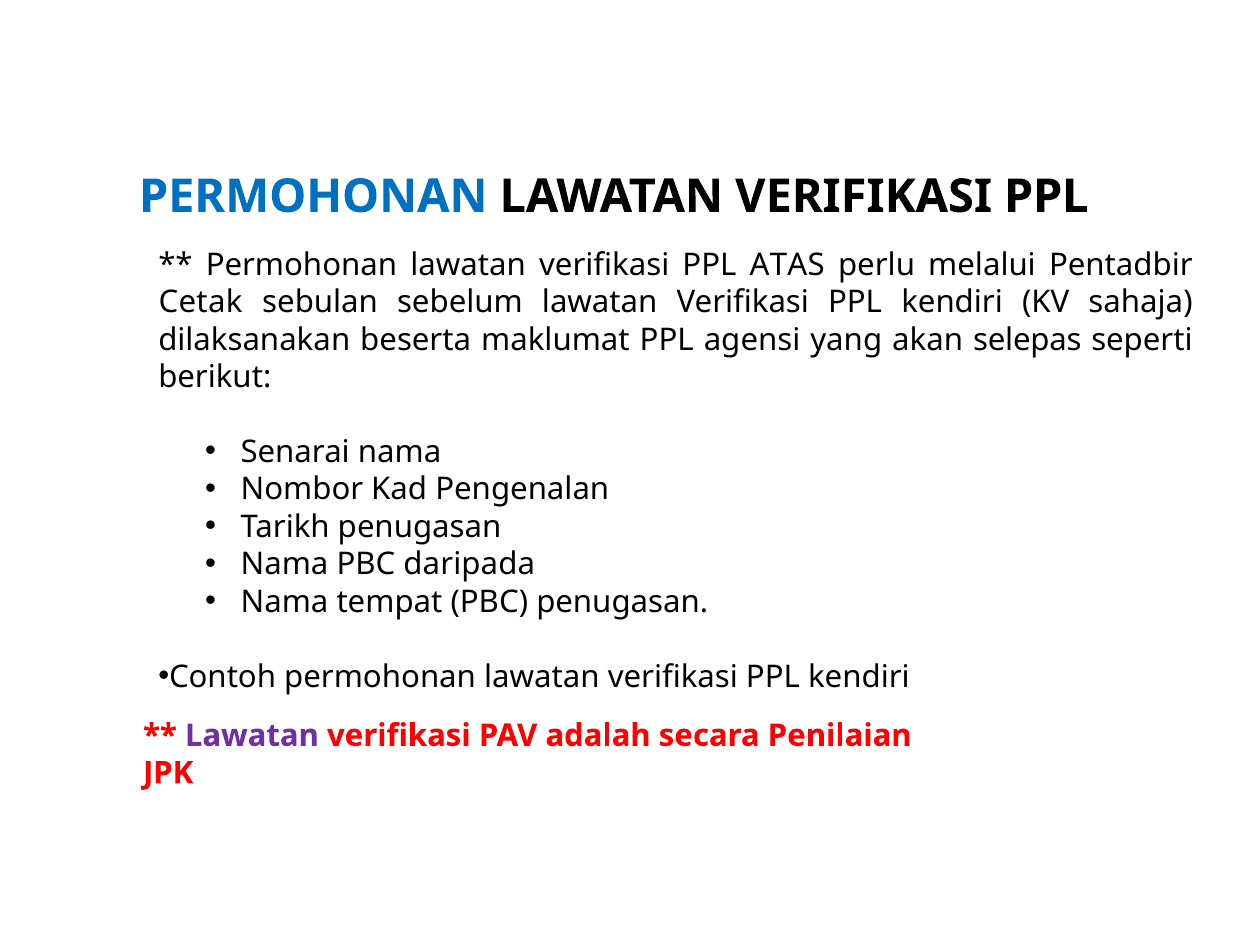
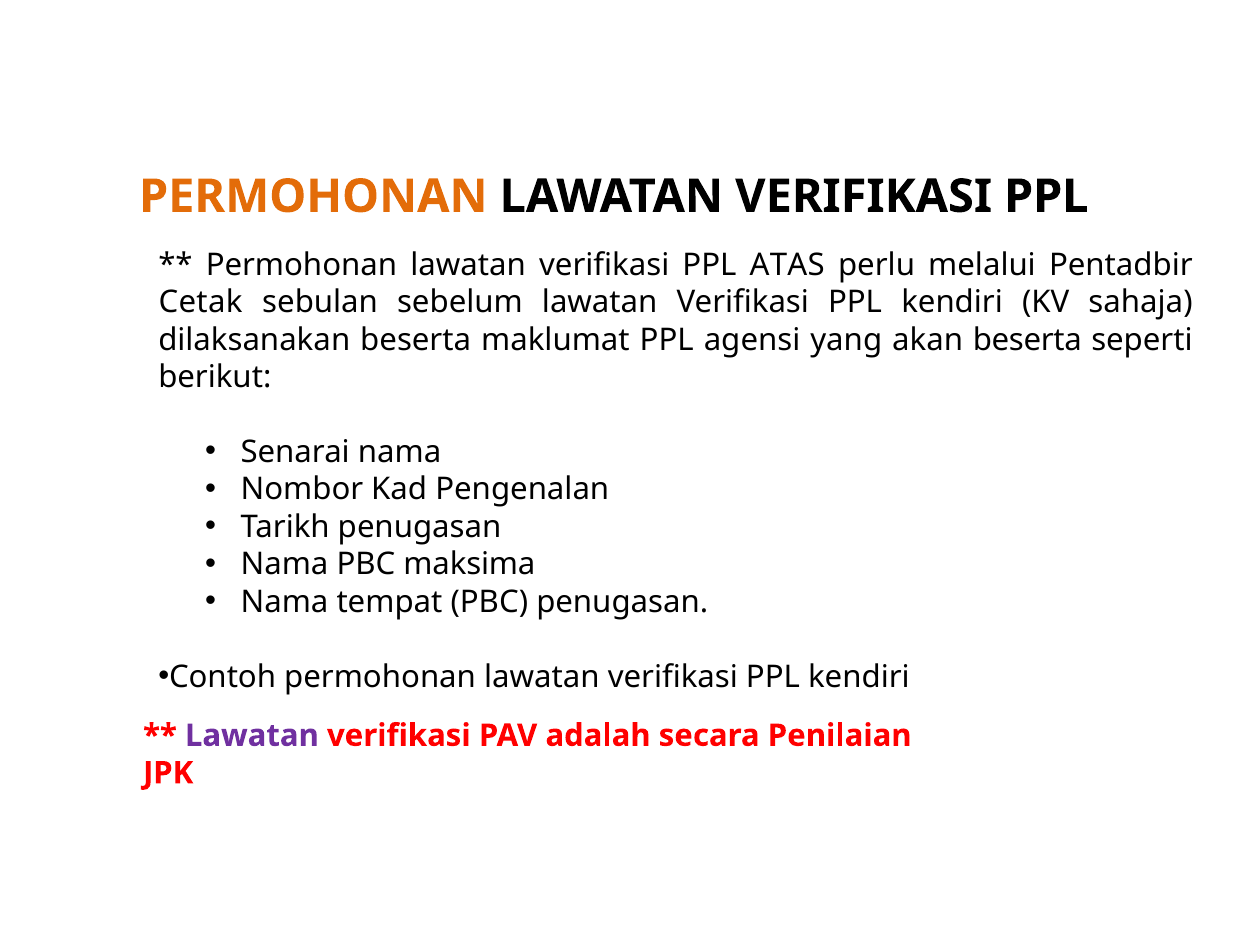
PERMOHONAN at (313, 197) colour: blue -> orange
akan selepas: selepas -> beserta
daripada: daripada -> maksima
